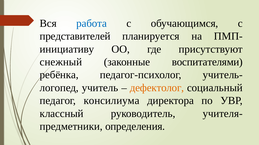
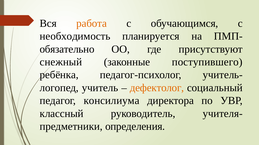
работа colour: blue -> orange
представителей: представителей -> необходимость
инициативу: инициативу -> обязательно
воспитателями: воспитателями -> поступившего
